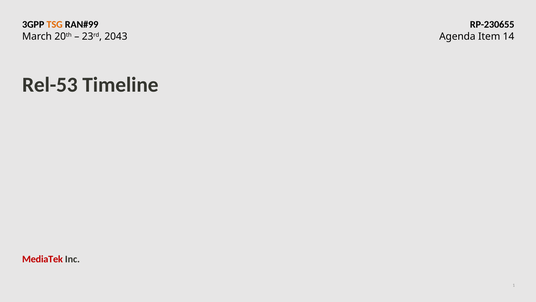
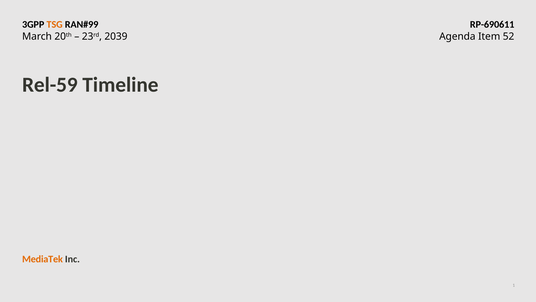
RP-230655: RP-230655 -> RP-690611
2043: 2043 -> 2039
14: 14 -> 52
Rel-53: Rel-53 -> Rel-59
MediaTek colour: red -> orange
